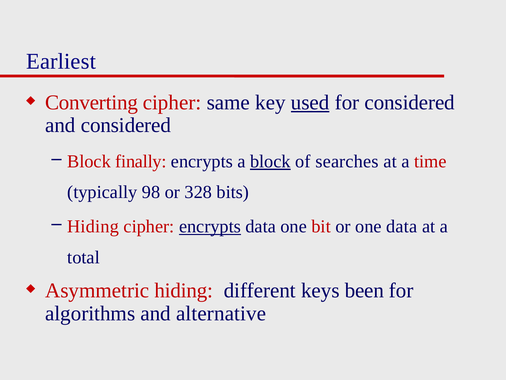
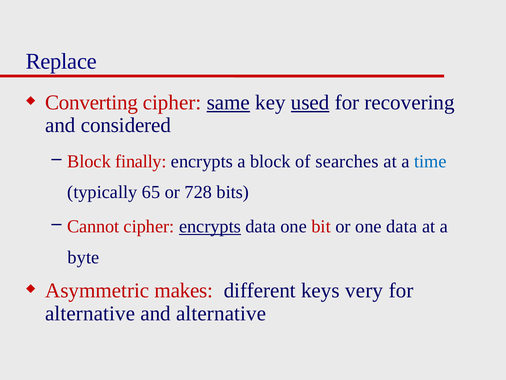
Earliest: Earliest -> Replace
same underline: none -> present
for considered: considered -> recovering
block at (270, 161) underline: present -> none
time colour: red -> blue
98: 98 -> 65
328: 328 -> 728
Hiding at (93, 226): Hiding -> Cannot
total: total -> byte
Asymmetric hiding: hiding -> makes
been: been -> very
algorithms at (90, 313): algorithms -> alternative
